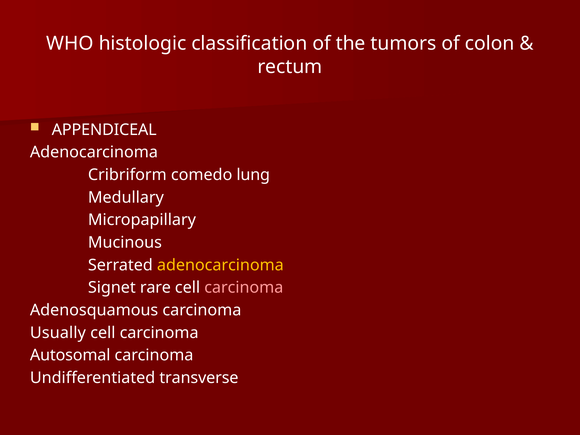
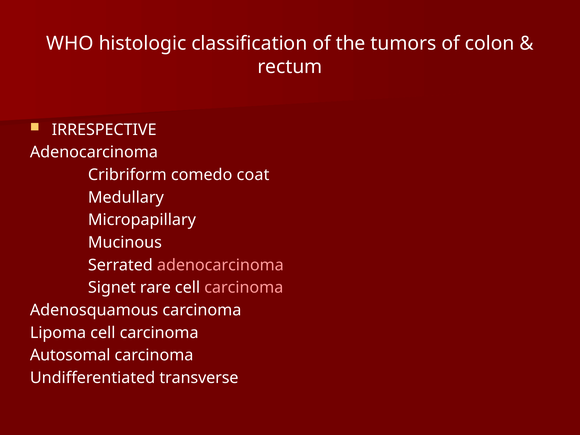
APPENDICEAL: APPENDICEAL -> IRRESPECTIVE
lung: lung -> coat
adenocarcinoma at (220, 265) colour: yellow -> pink
Usually: Usually -> Lipoma
